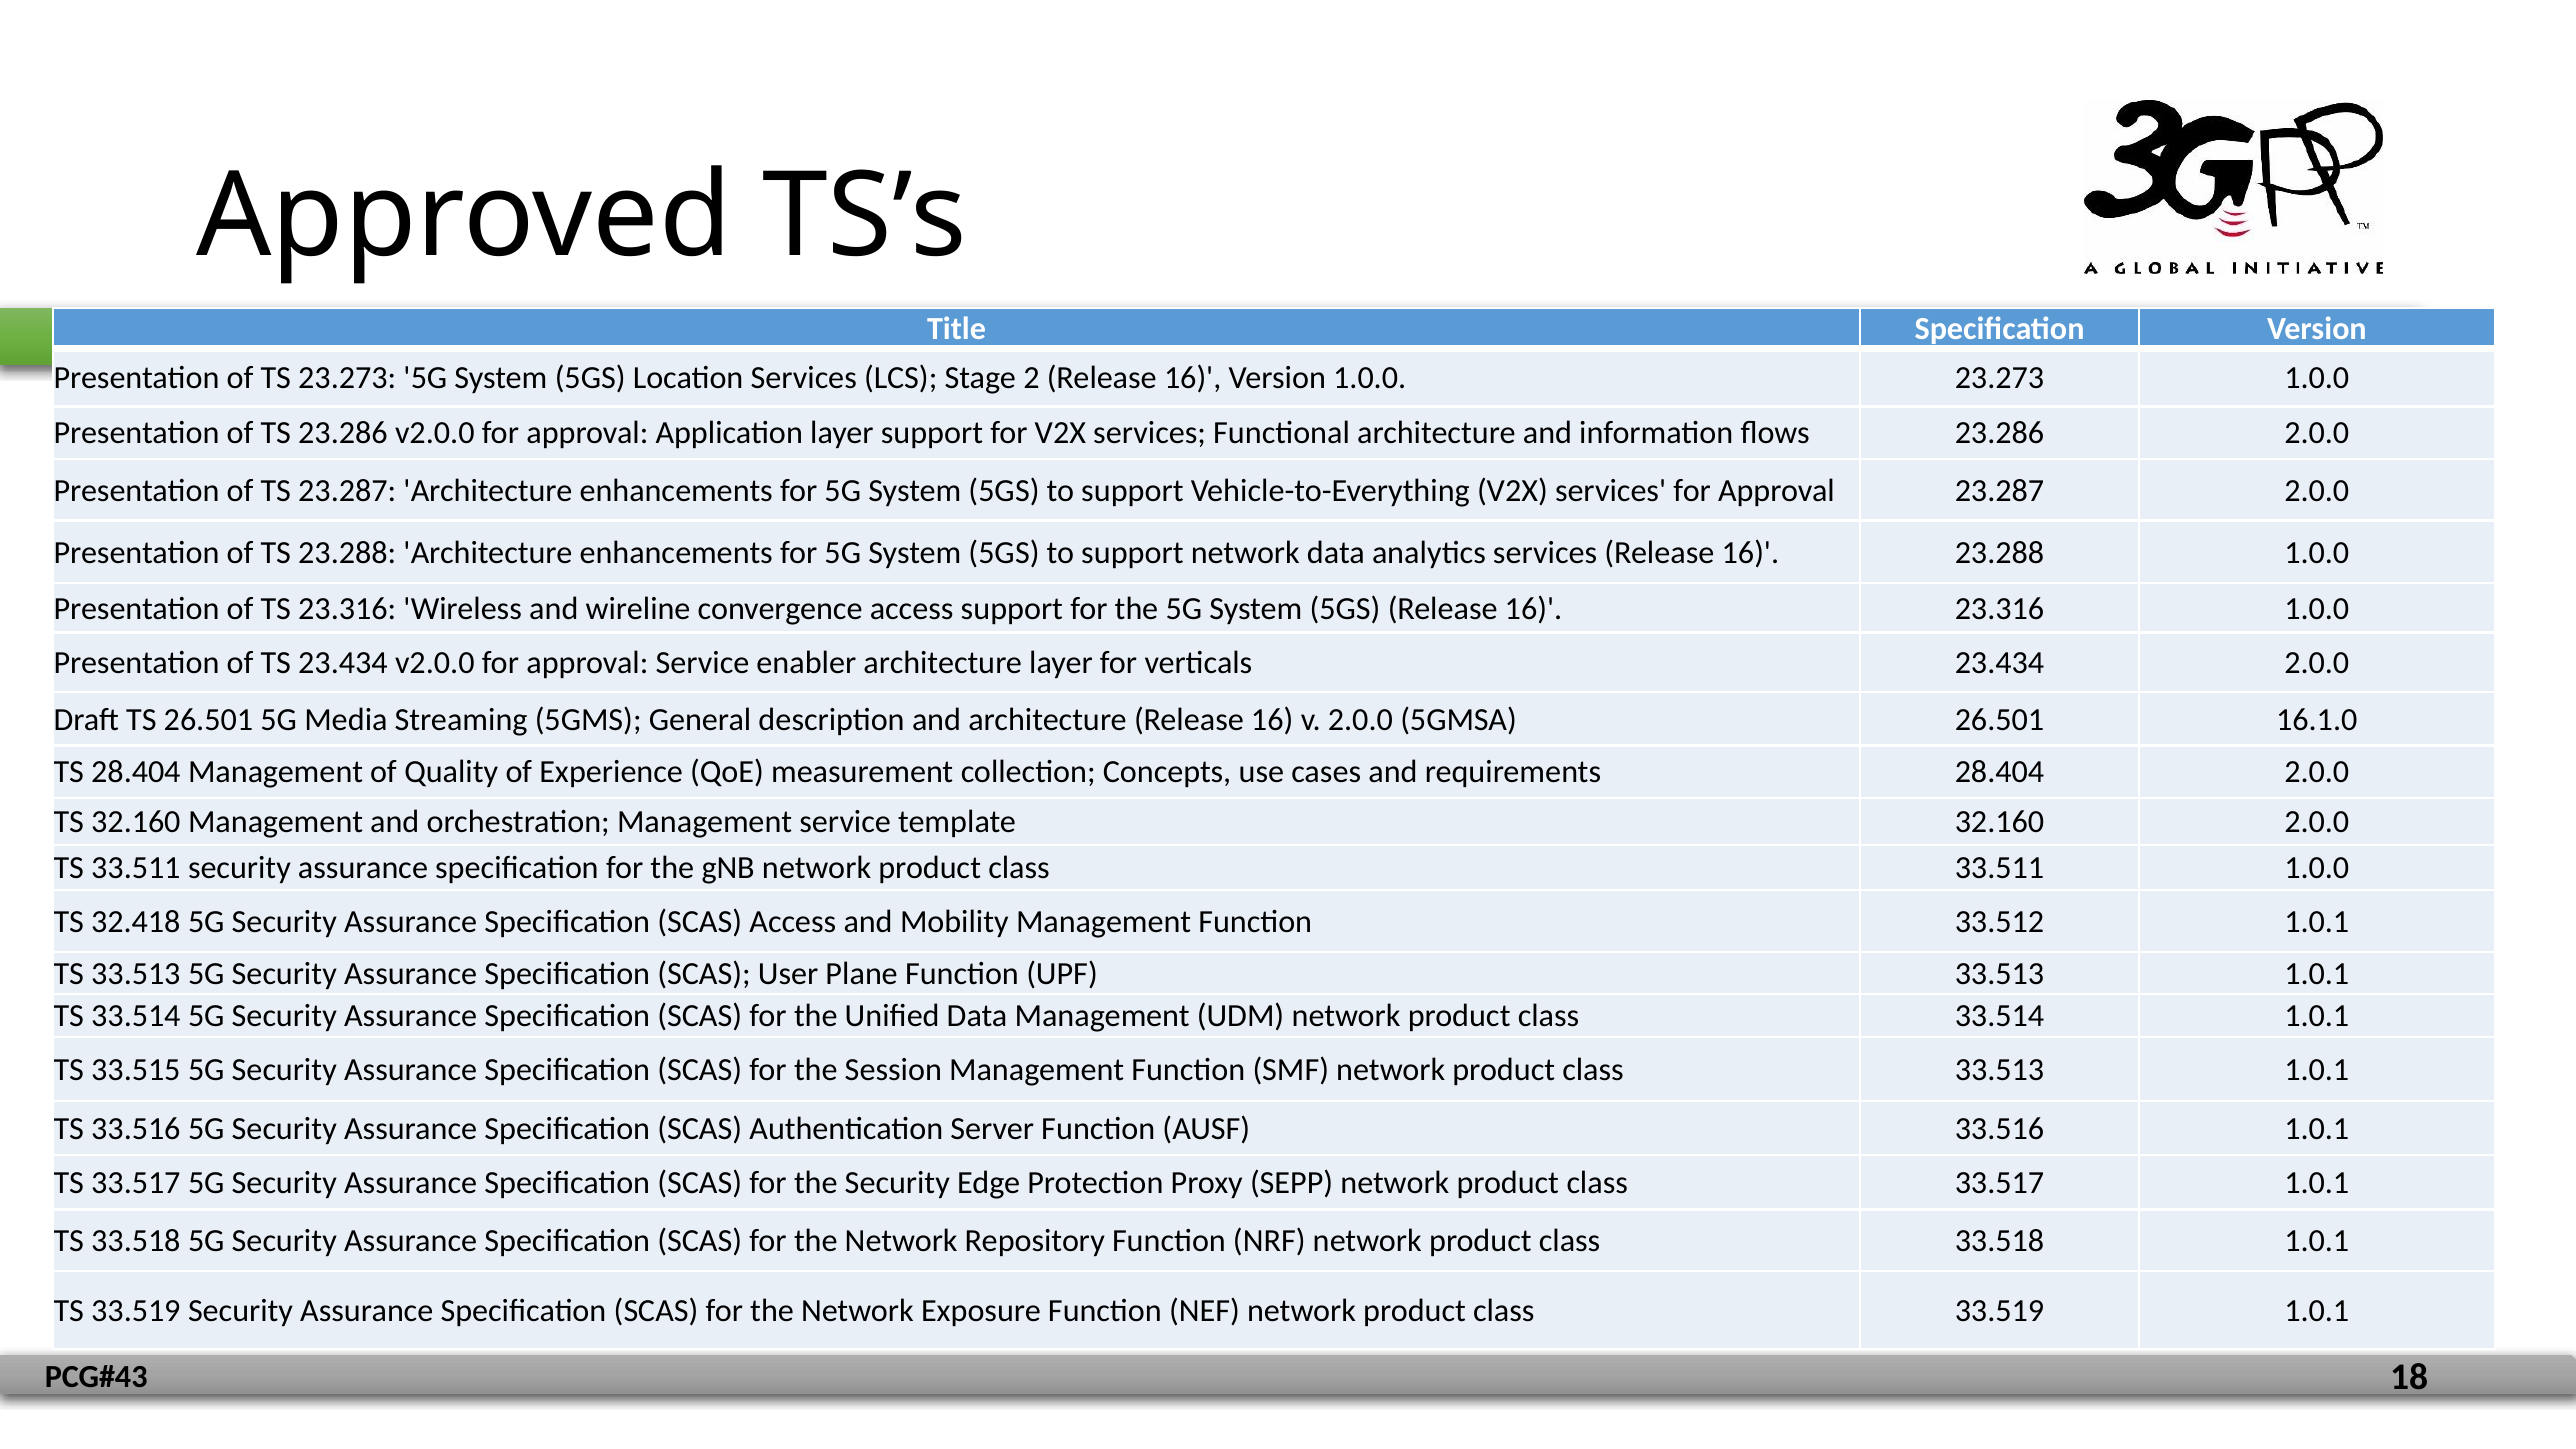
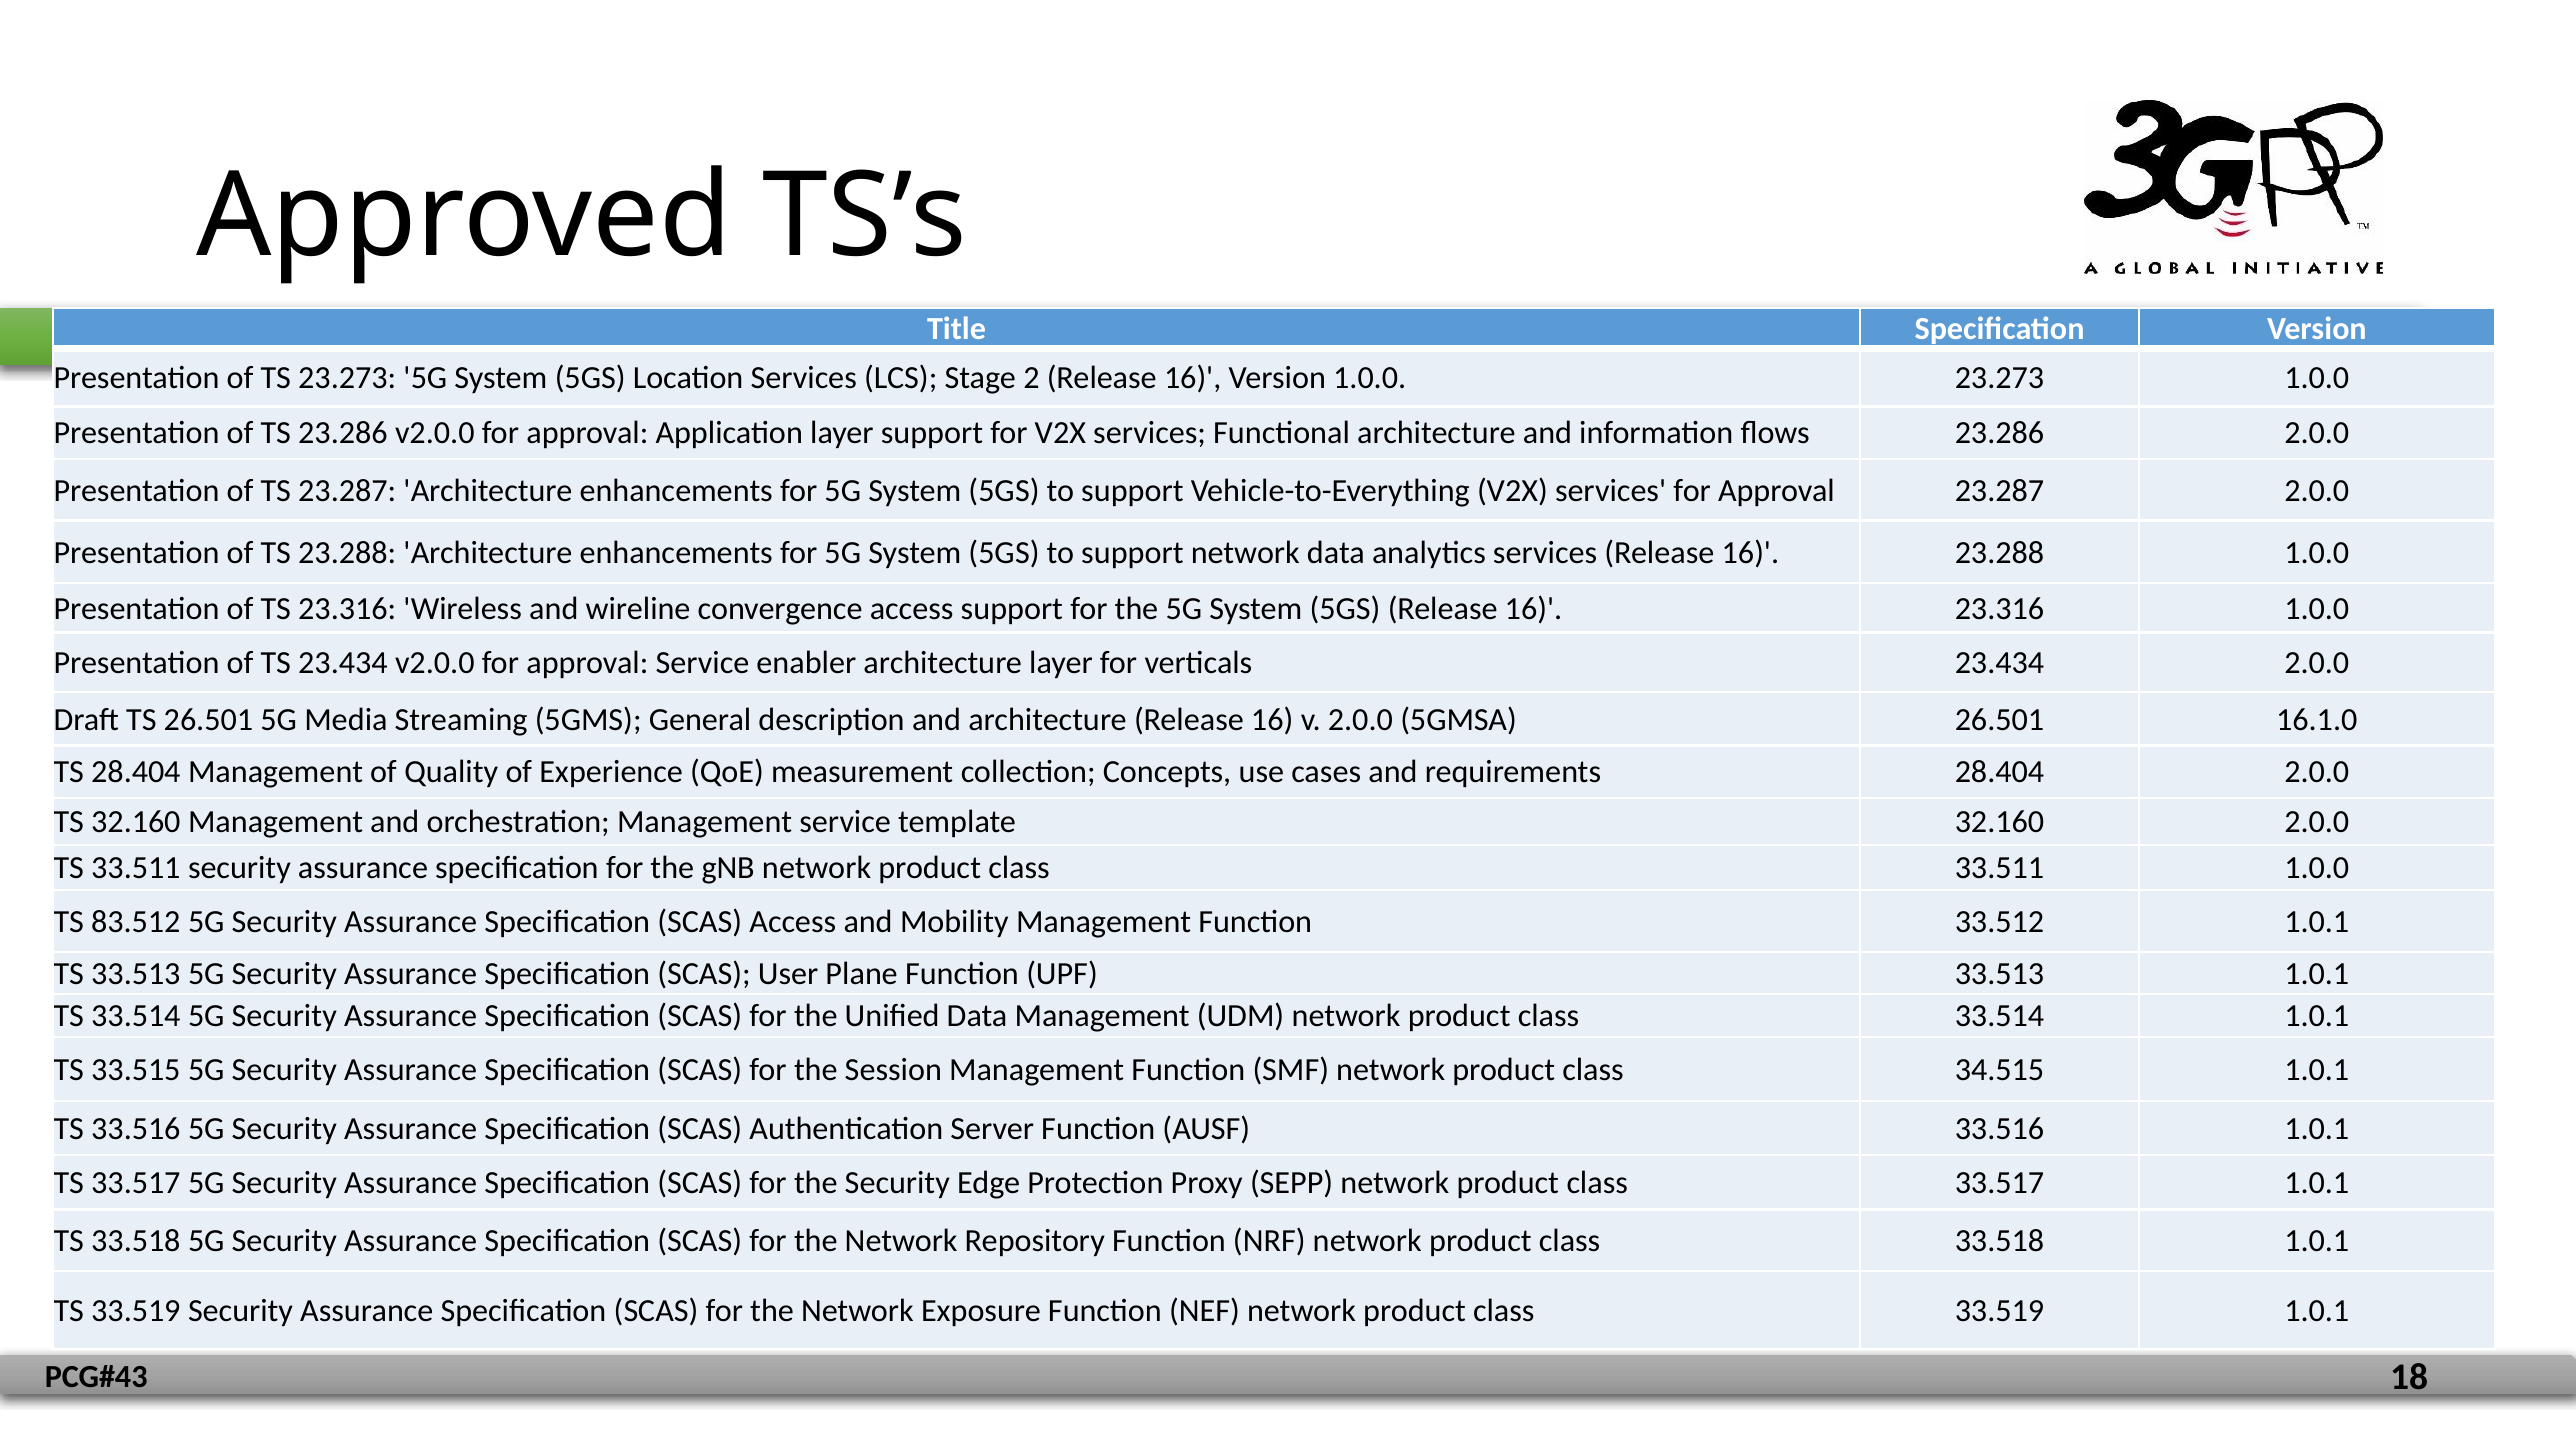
32.418: 32.418 -> 83.512
class 33.513: 33.513 -> 34.515
